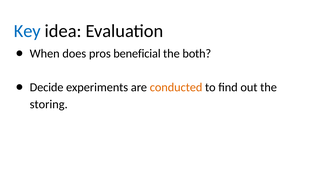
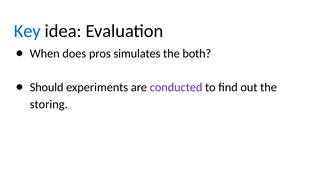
beneficial: beneficial -> simulates
Decide: Decide -> Should
conducted colour: orange -> purple
